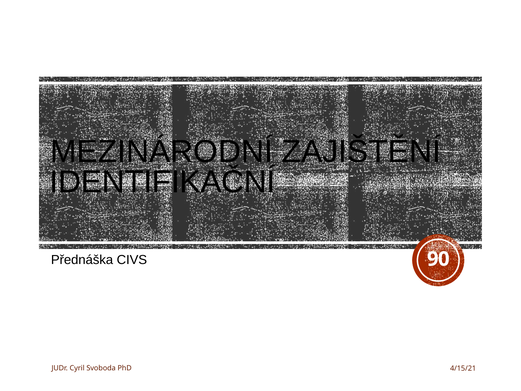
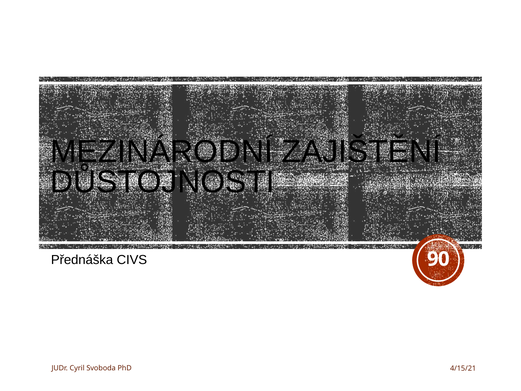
IDENTIFIKAČNÍ: IDENTIFIKAČNÍ -> DŮSTOJNOSTI
